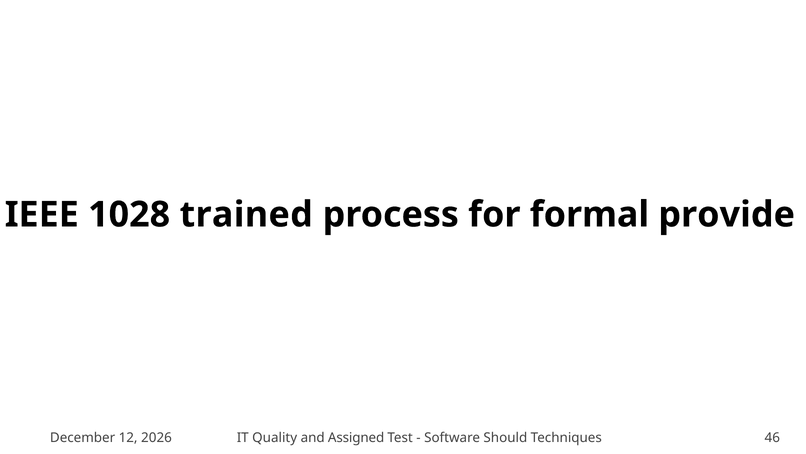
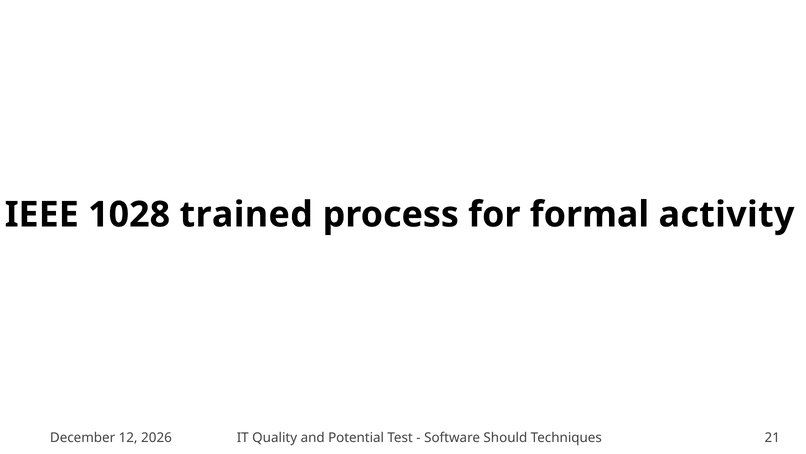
provide: provide -> activity
Assigned: Assigned -> Potential
46: 46 -> 21
